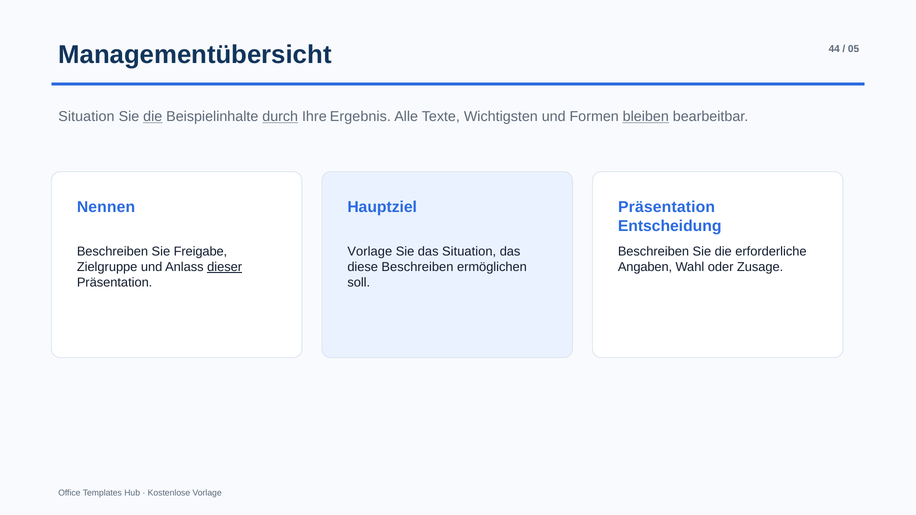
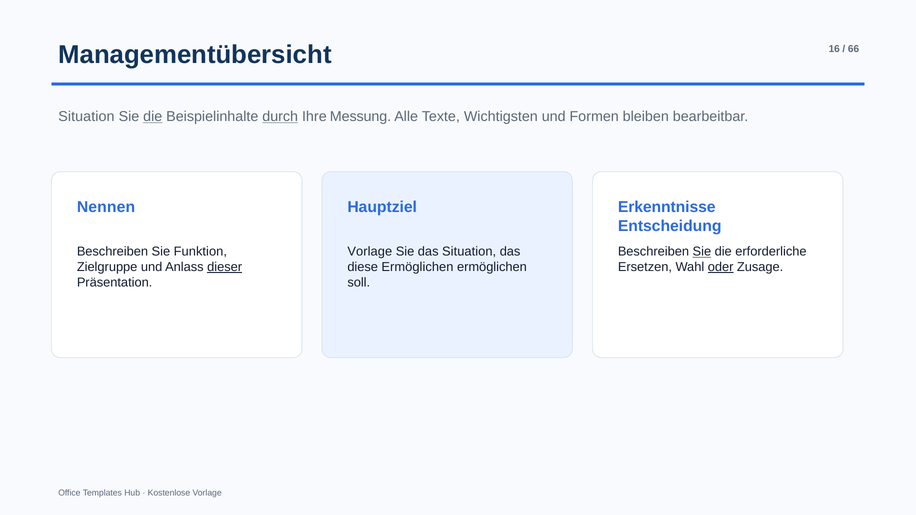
44: 44 -> 16
05: 05 -> 66
Ergebnis: Ergebnis -> Messung
bleiben underline: present -> none
Präsentation at (667, 207): Präsentation -> Erkenntnisse
Freigabe: Freigabe -> Funktion
Sie at (702, 252) underline: none -> present
diese Beschreiben: Beschreiben -> Ermöglichen
Angaben: Angaben -> Ersetzen
oder underline: none -> present
